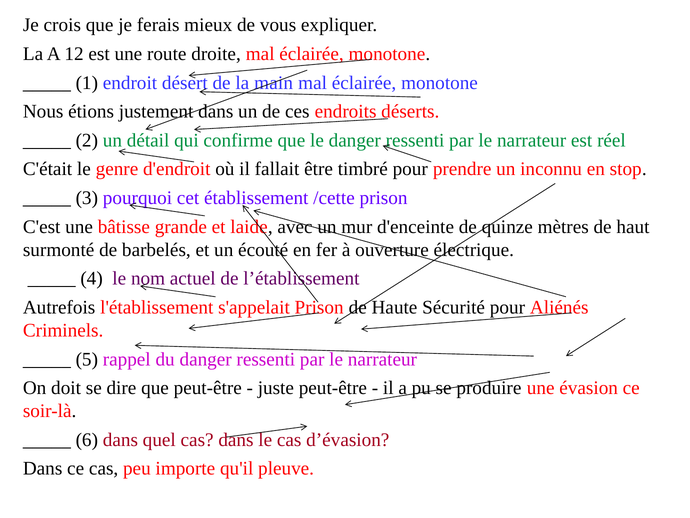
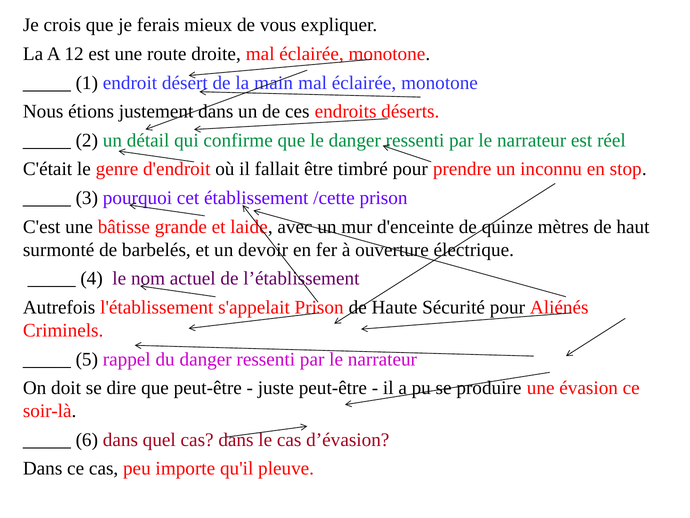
écouté: écouté -> devoir
